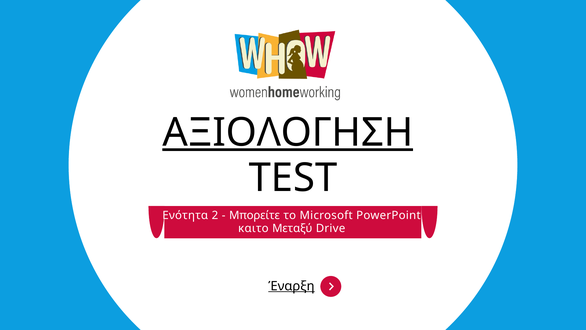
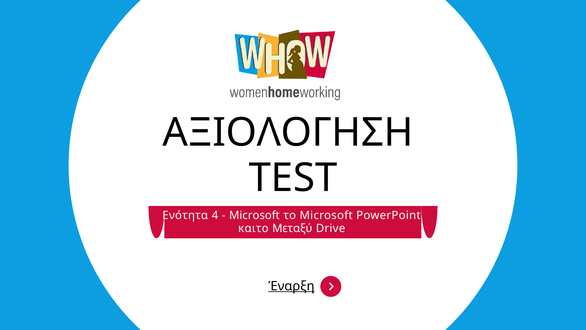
ΑΞΙΟΛΟΓΗΣΗ underline: present -> none
2: 2 -> 4
Μπορείτε at (255, 215): Μπορείτε -> Microsoft
